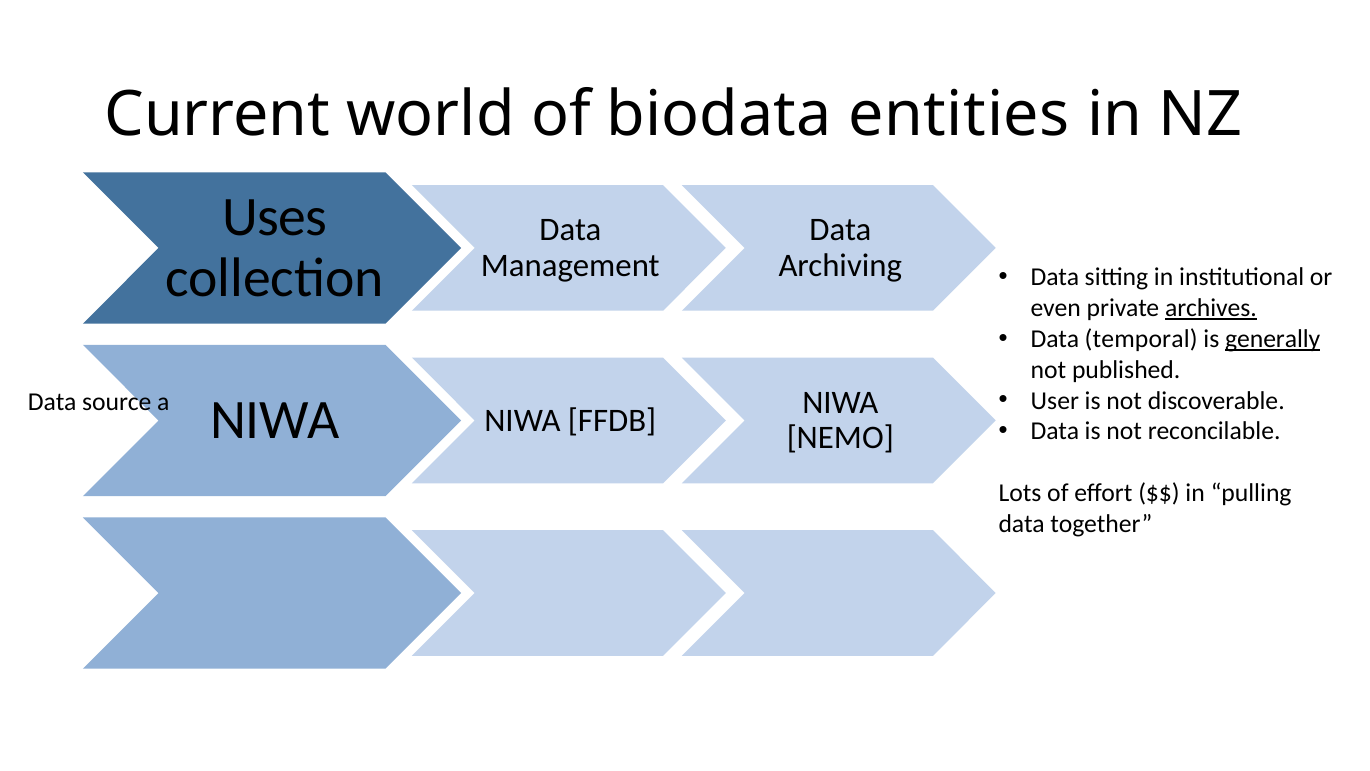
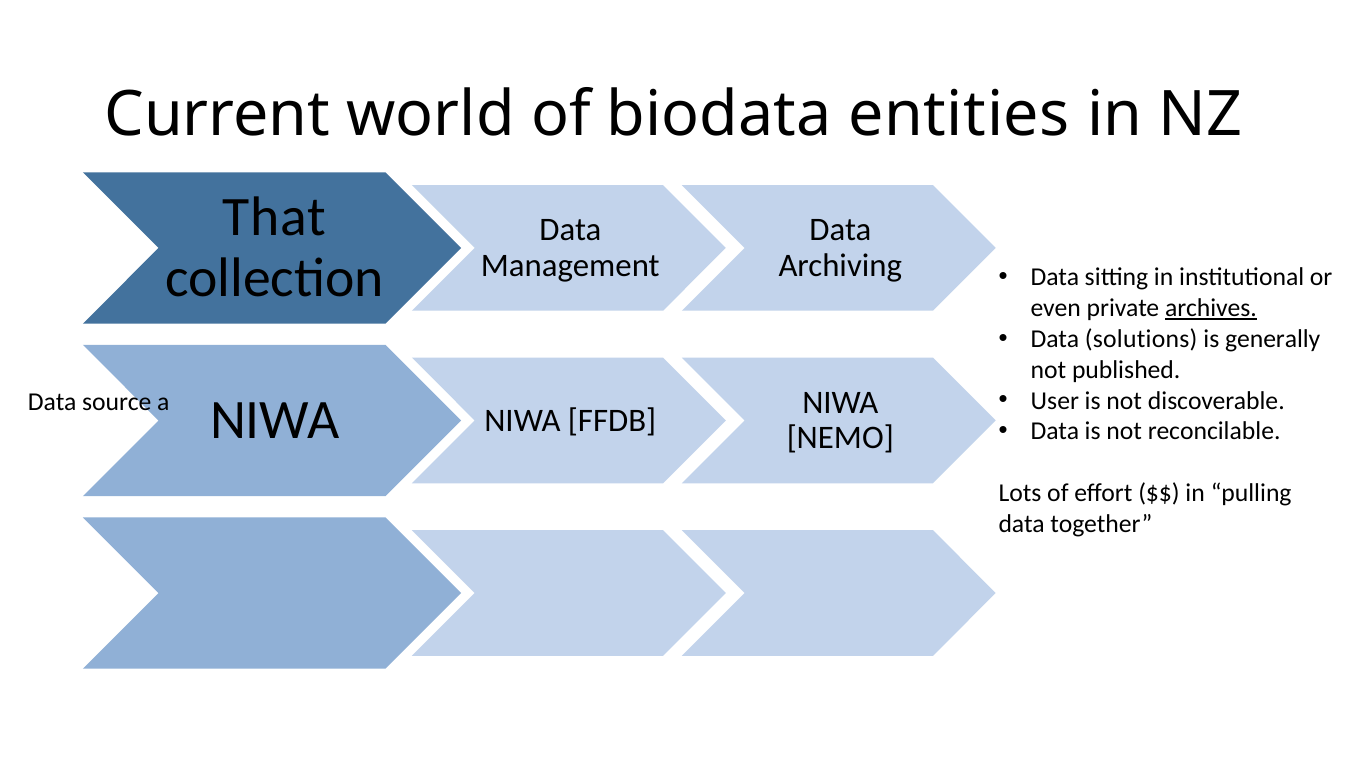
Uses: Uses -> That
temporal: temporal -> solutions
generally underline: present -> none
